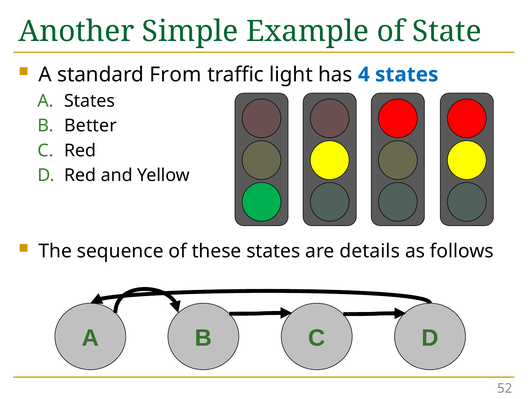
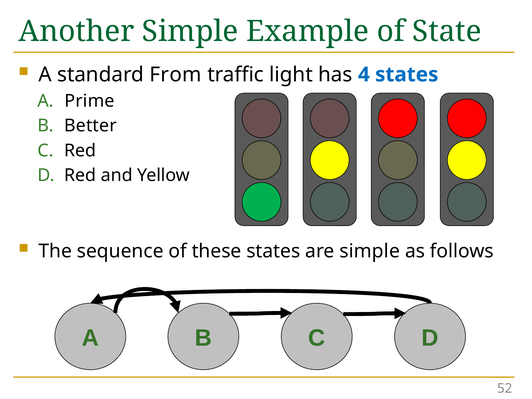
A States: States -> Prime
are details: details -> simple
